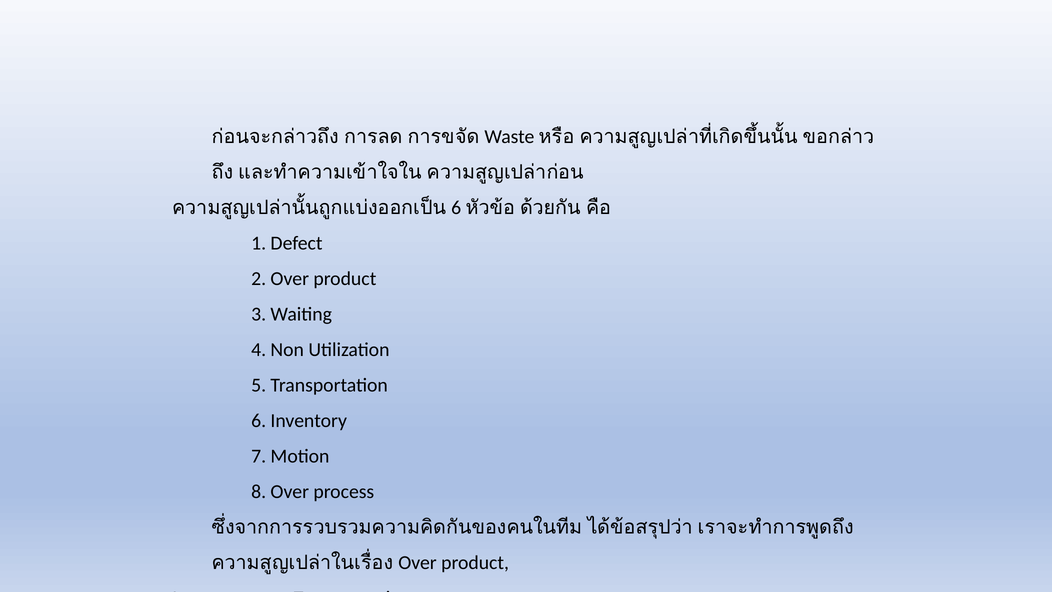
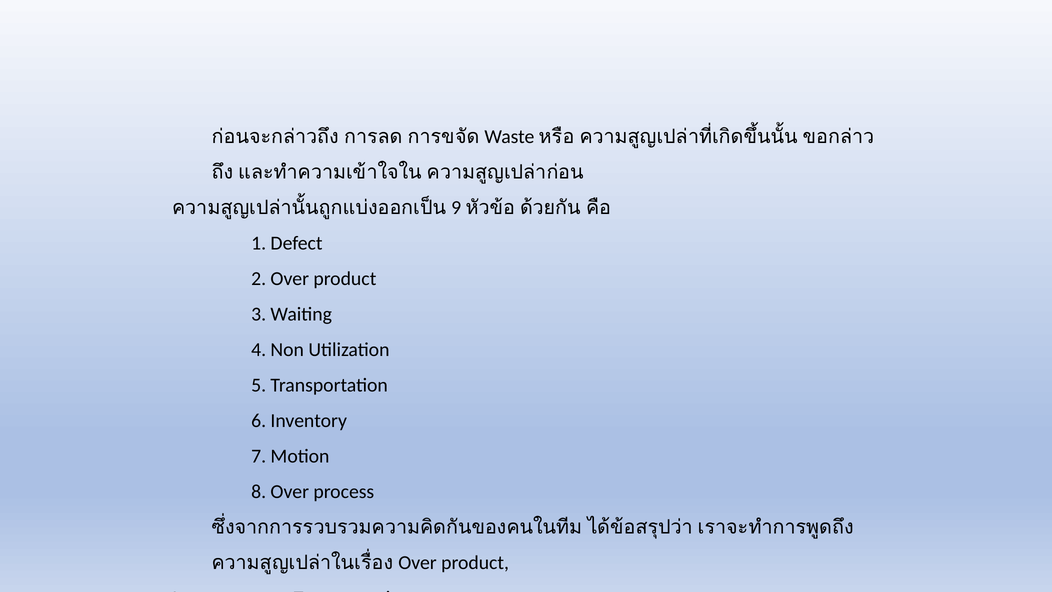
6 at (456, 208): 6 -> 9
